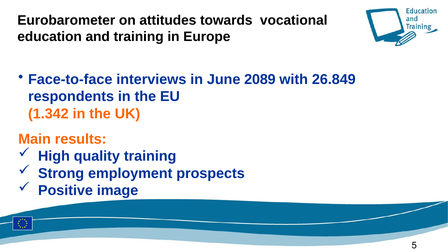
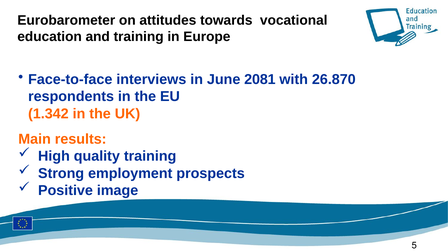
2089: 2089 -> 2081
26.849: 26.849 -> 26.870
